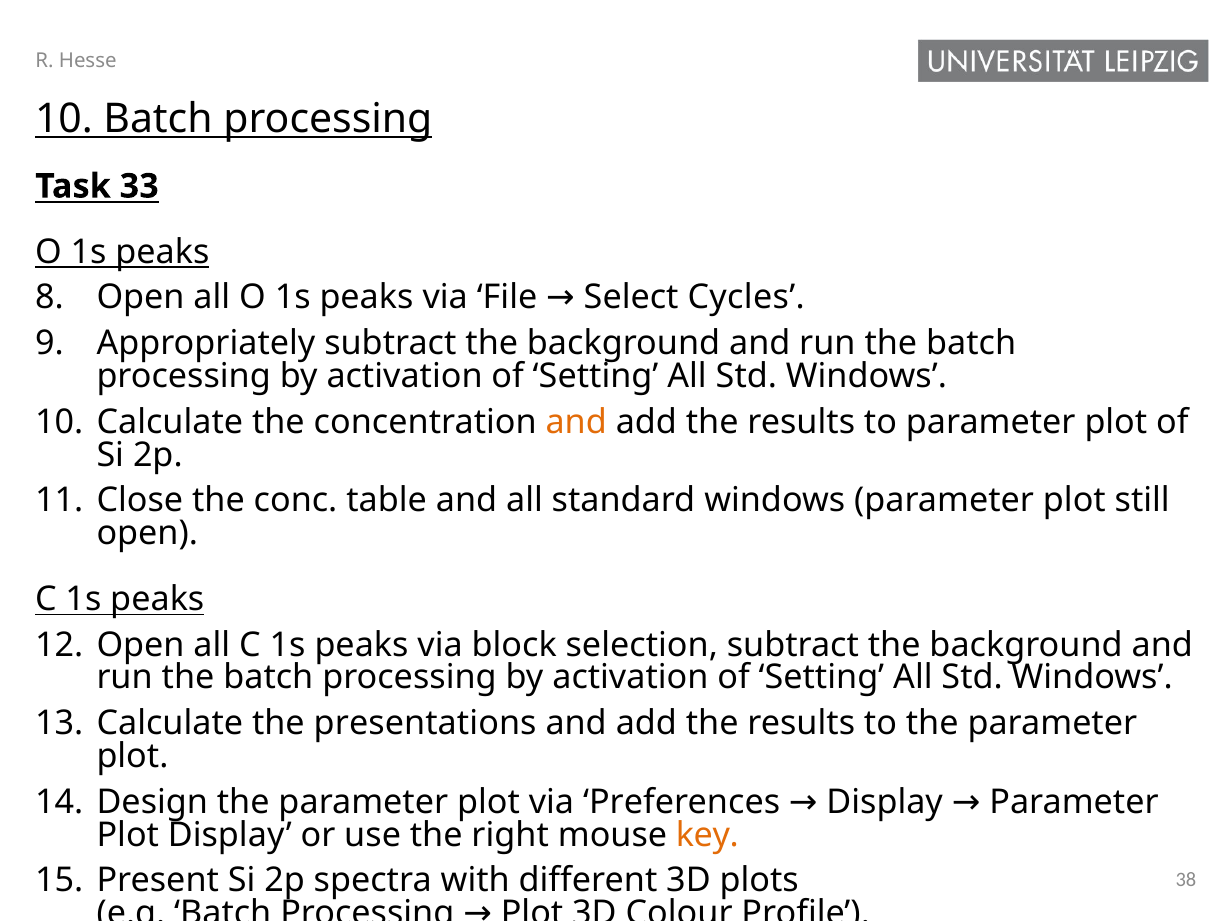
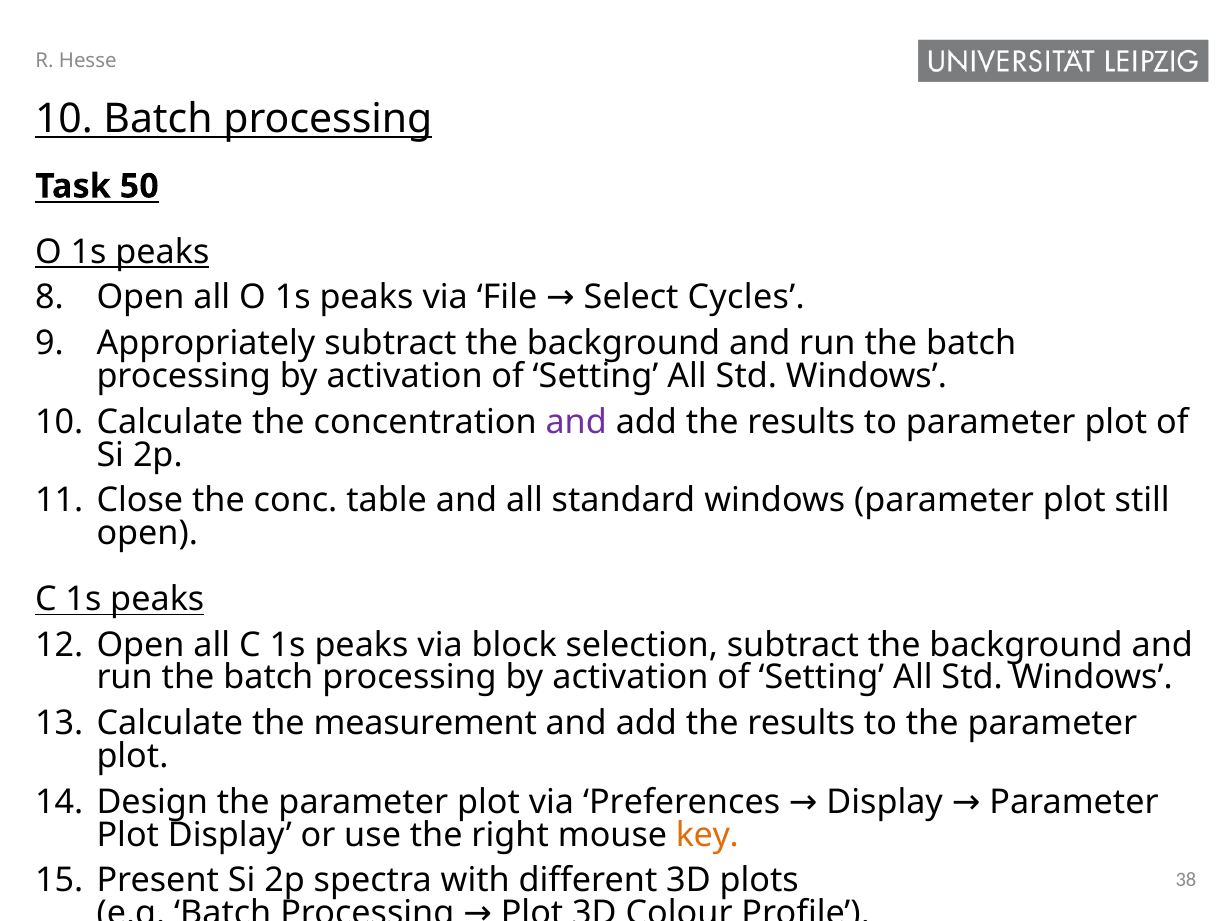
33: 33 -> 50
and at (576, 422) colour: orange -> purple
presentations: presentations -> measurement
